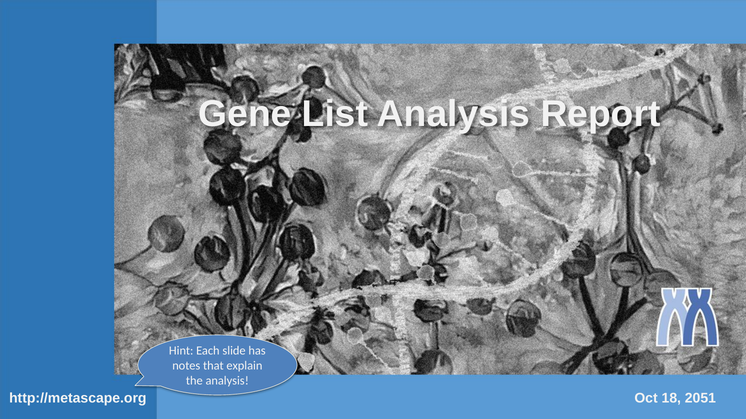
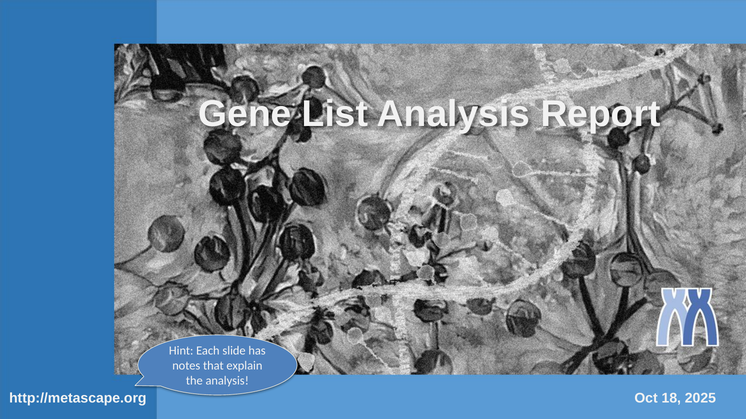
2051: 2051 -> 2025
